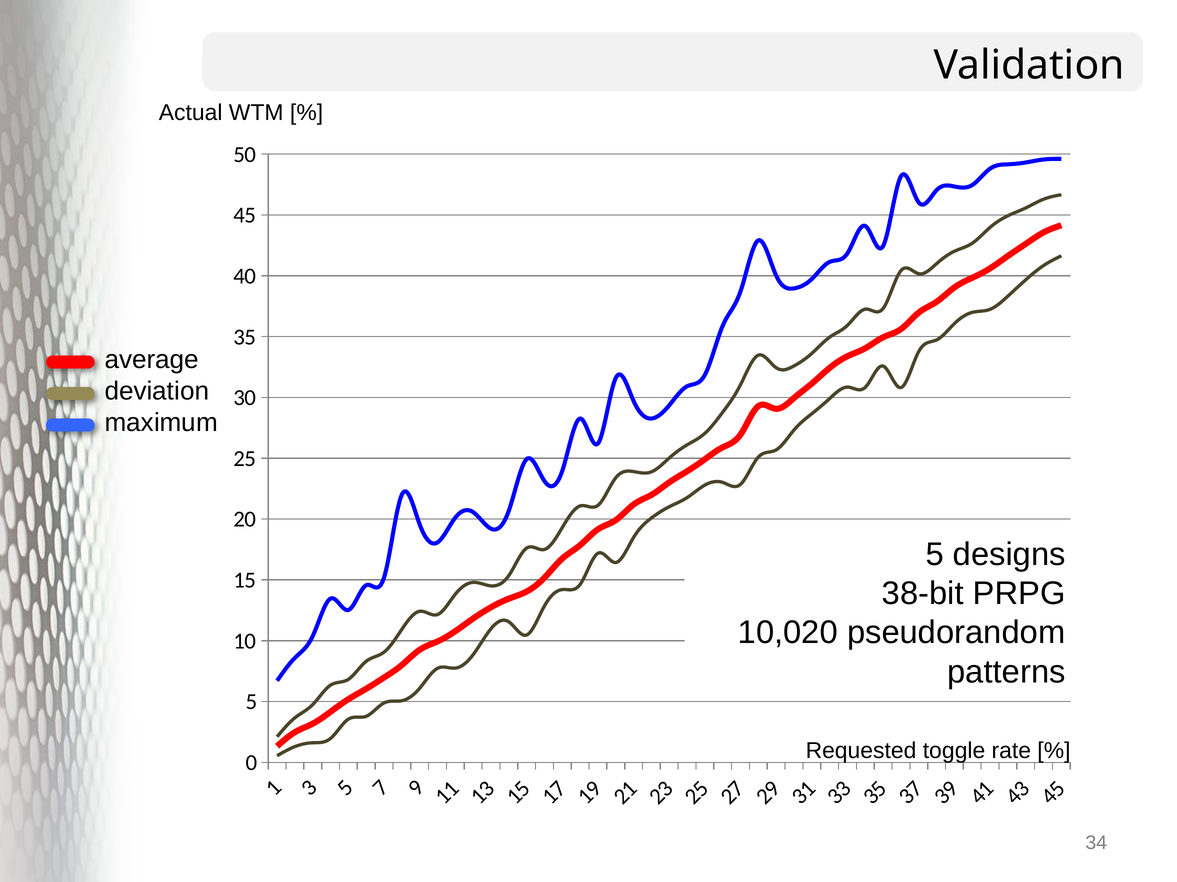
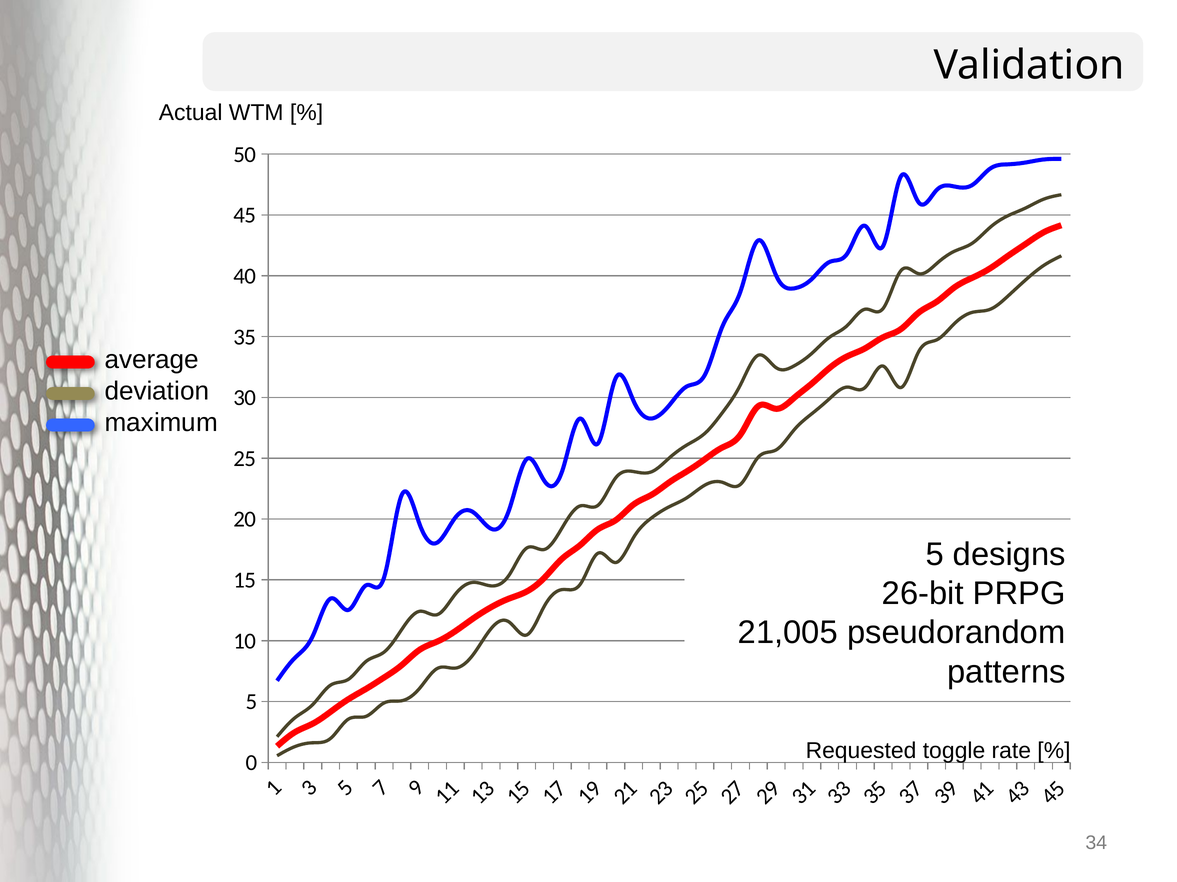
38-bit: 38-bit -> 26-bit
10,020: 10,020 -> 21,005
